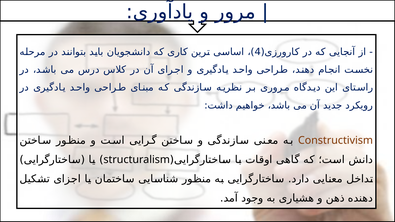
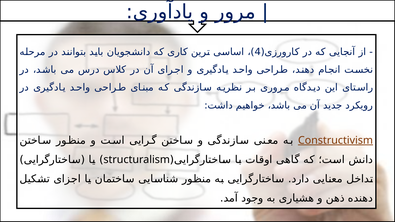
Constructivism underline: none -> present
